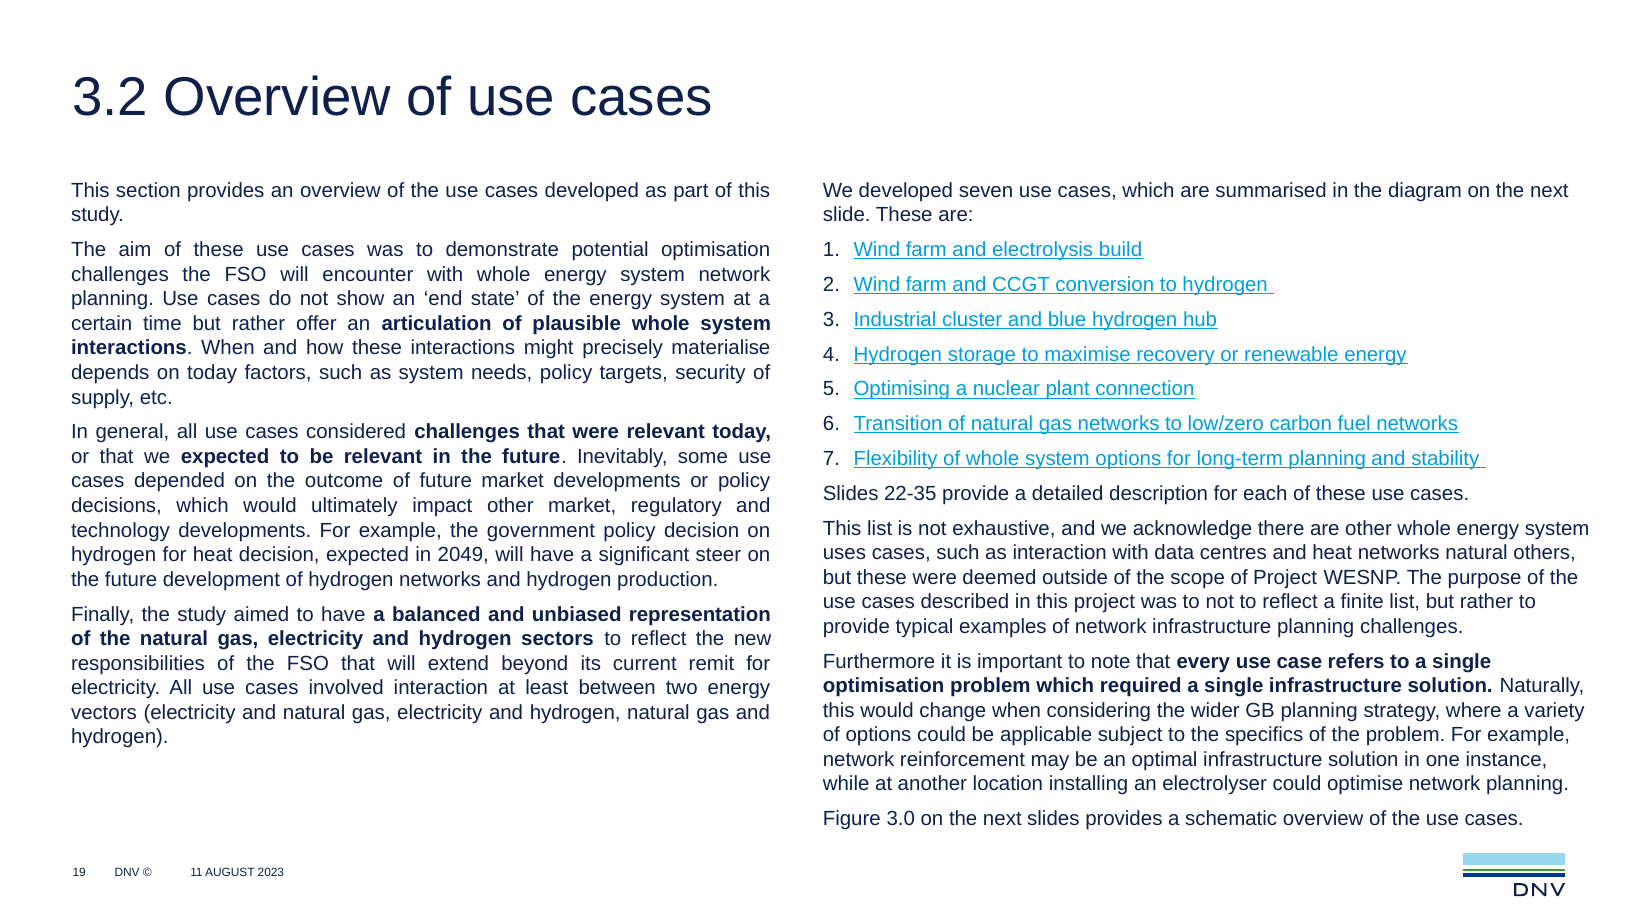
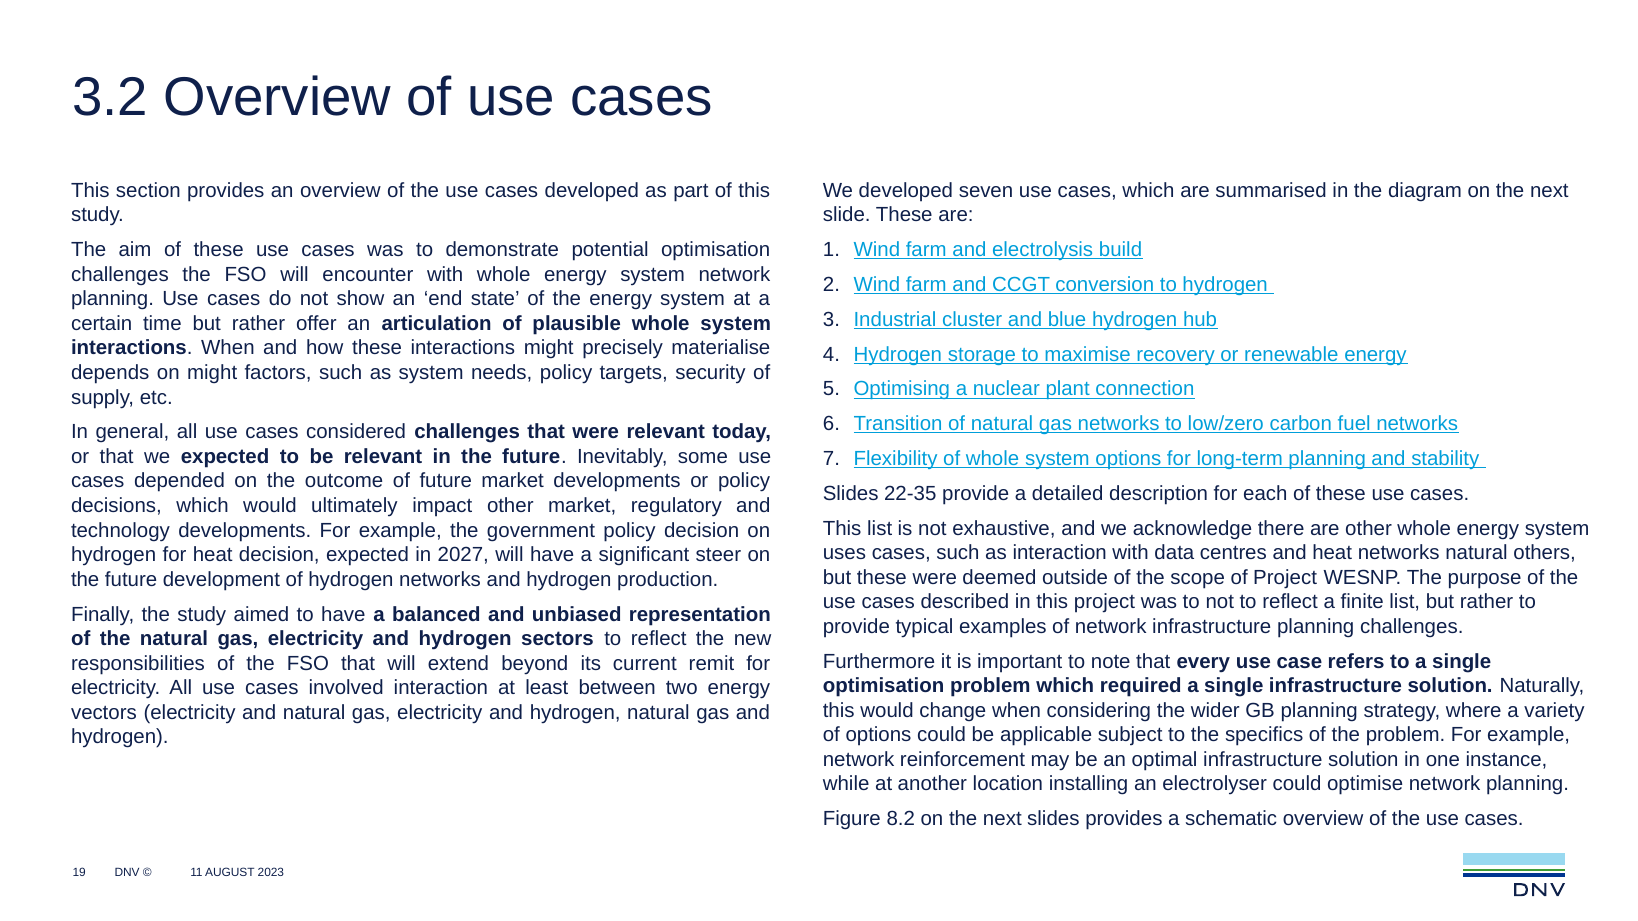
on today: today -> might
2049: 2049 -> 2027
3.0: 3.0 -> 8.2
